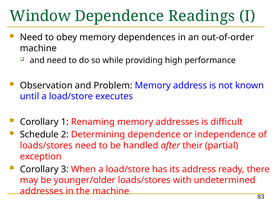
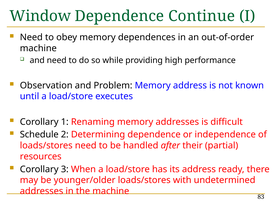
Readings: Readings -> Continue
exception: exception -> resources
